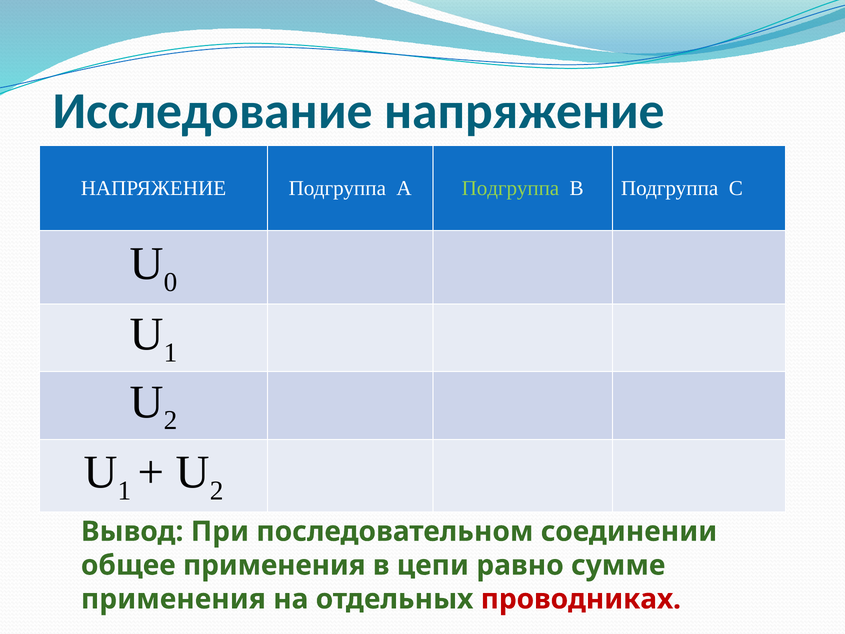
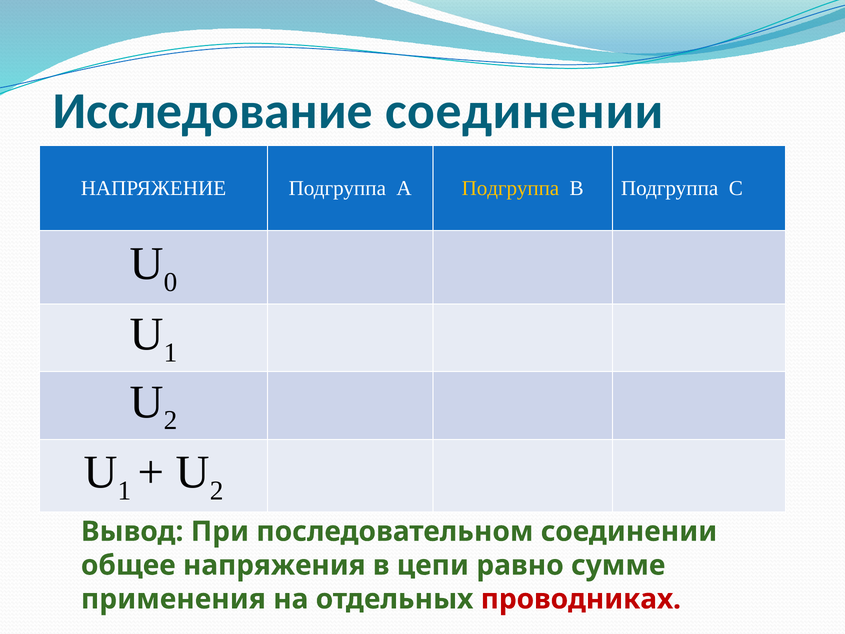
Исследование напряжение: напряжение -> соединении
Подгруппа at (510, 188) colour: light green -> yellow
общее применения: применения -> напряжения
